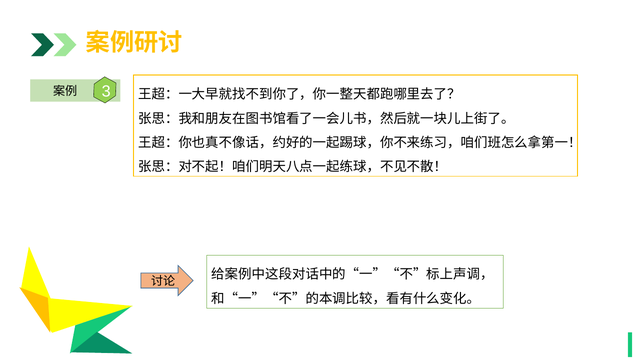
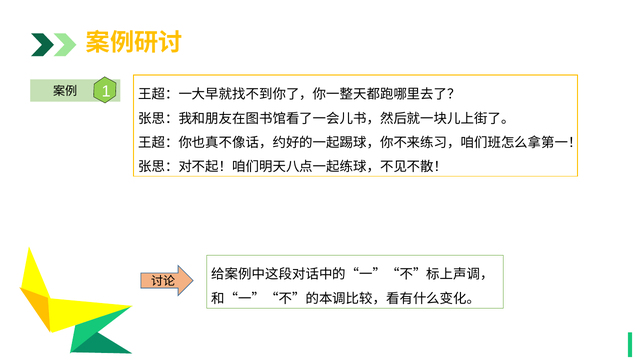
3 at (106, 92): 3 -> 1
